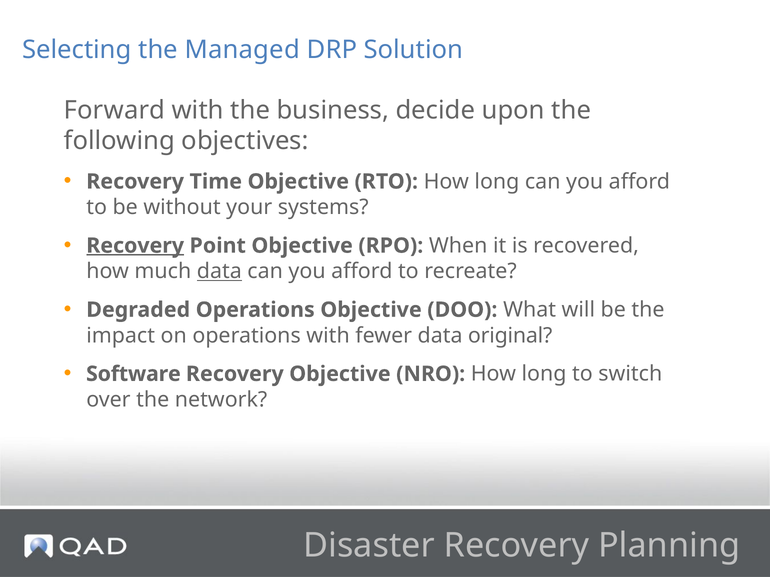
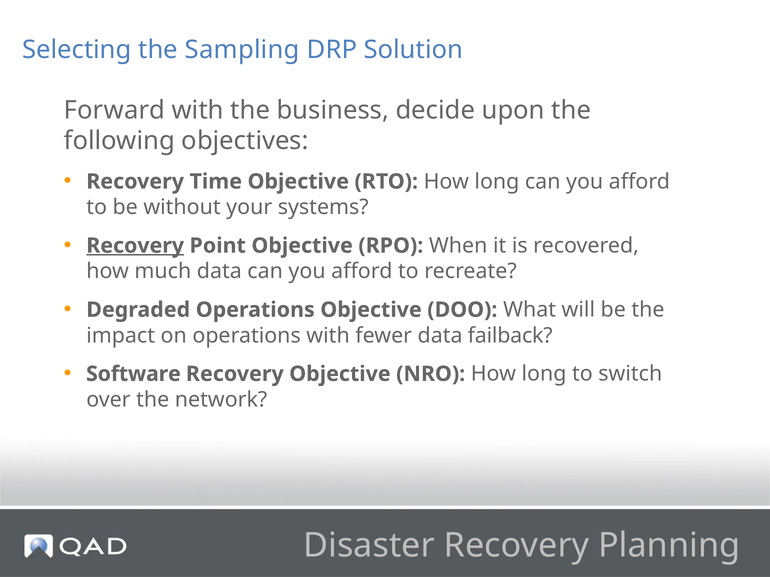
Managed: Managed -> Sampling
data at (219, 272) underline: present -> none
original: original -> failback
